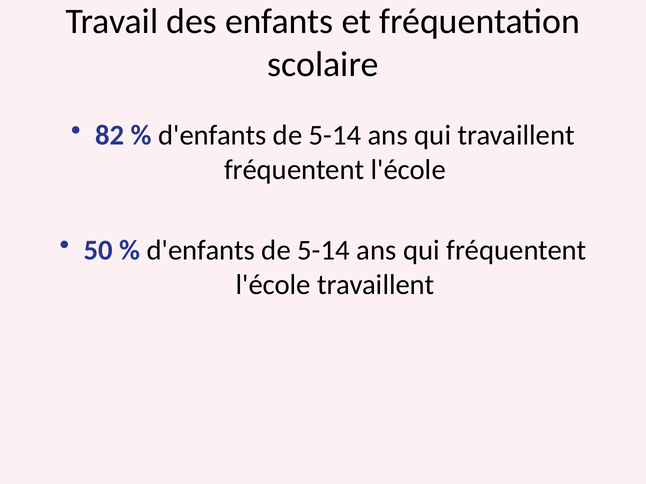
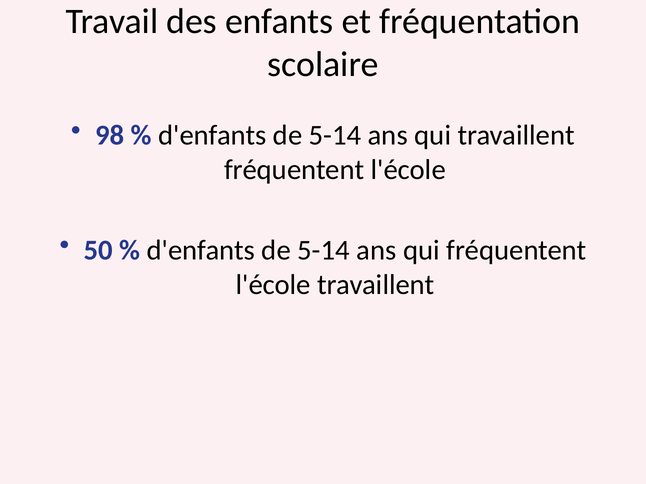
82: 82 -> 98
